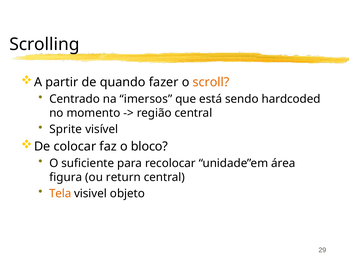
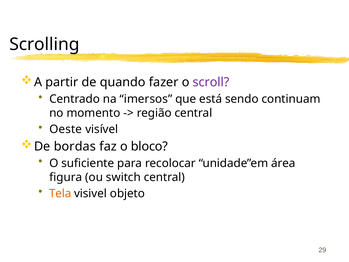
scroll colour: orange -> purple
hardcoded: hardcoded -> continuam
Sprite: Sprite -> Oeste
colocar: colocar -> bordas
return: return -> switch
